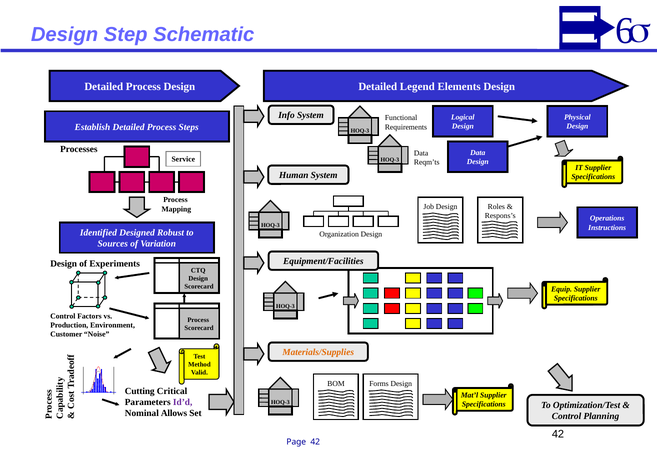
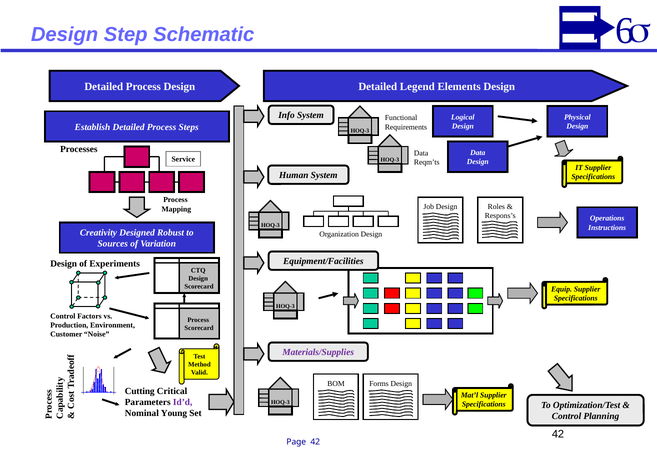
Identified: Identified -> Creativity
Materials/Supplies colour: orange -> purple
Allows: Allows -> Young
